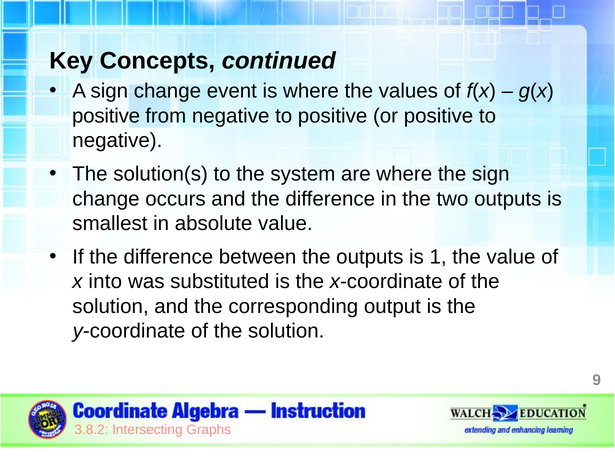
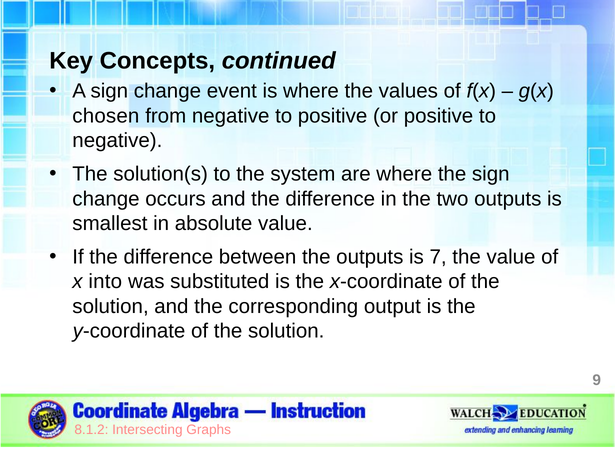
positive at (106, 116): positive -> chosen
1: 1 -> 7
3.8.2: 3.8.2 -> 8.1.2
